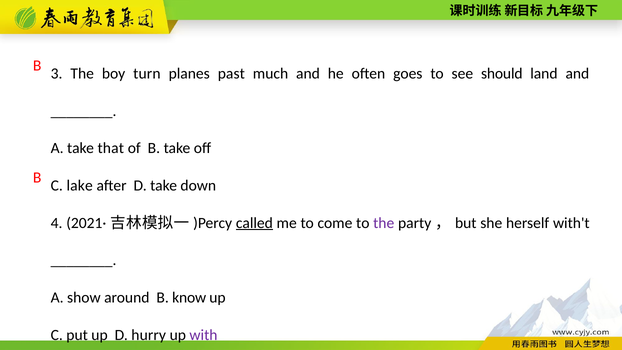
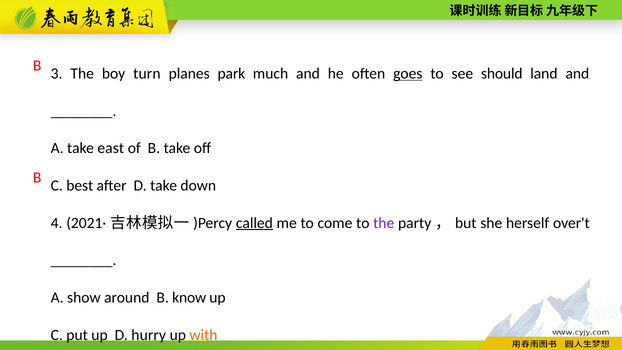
past: past -> park
goes underline: none -> present
that: that -> east
lake: lake -> best
with't: with't -> over't
with colour: purple -> orange
